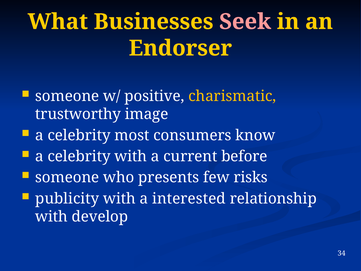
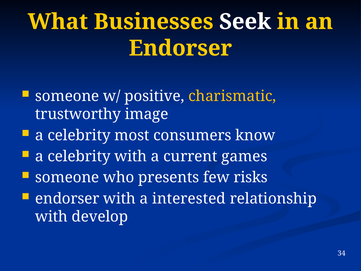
Seek colour: pink -> white
before: before -> games
publicity at (67, 198): publicity -> endorser
